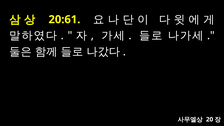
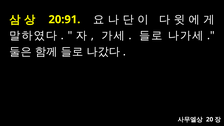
20:61: 20:61 -> 20:91
